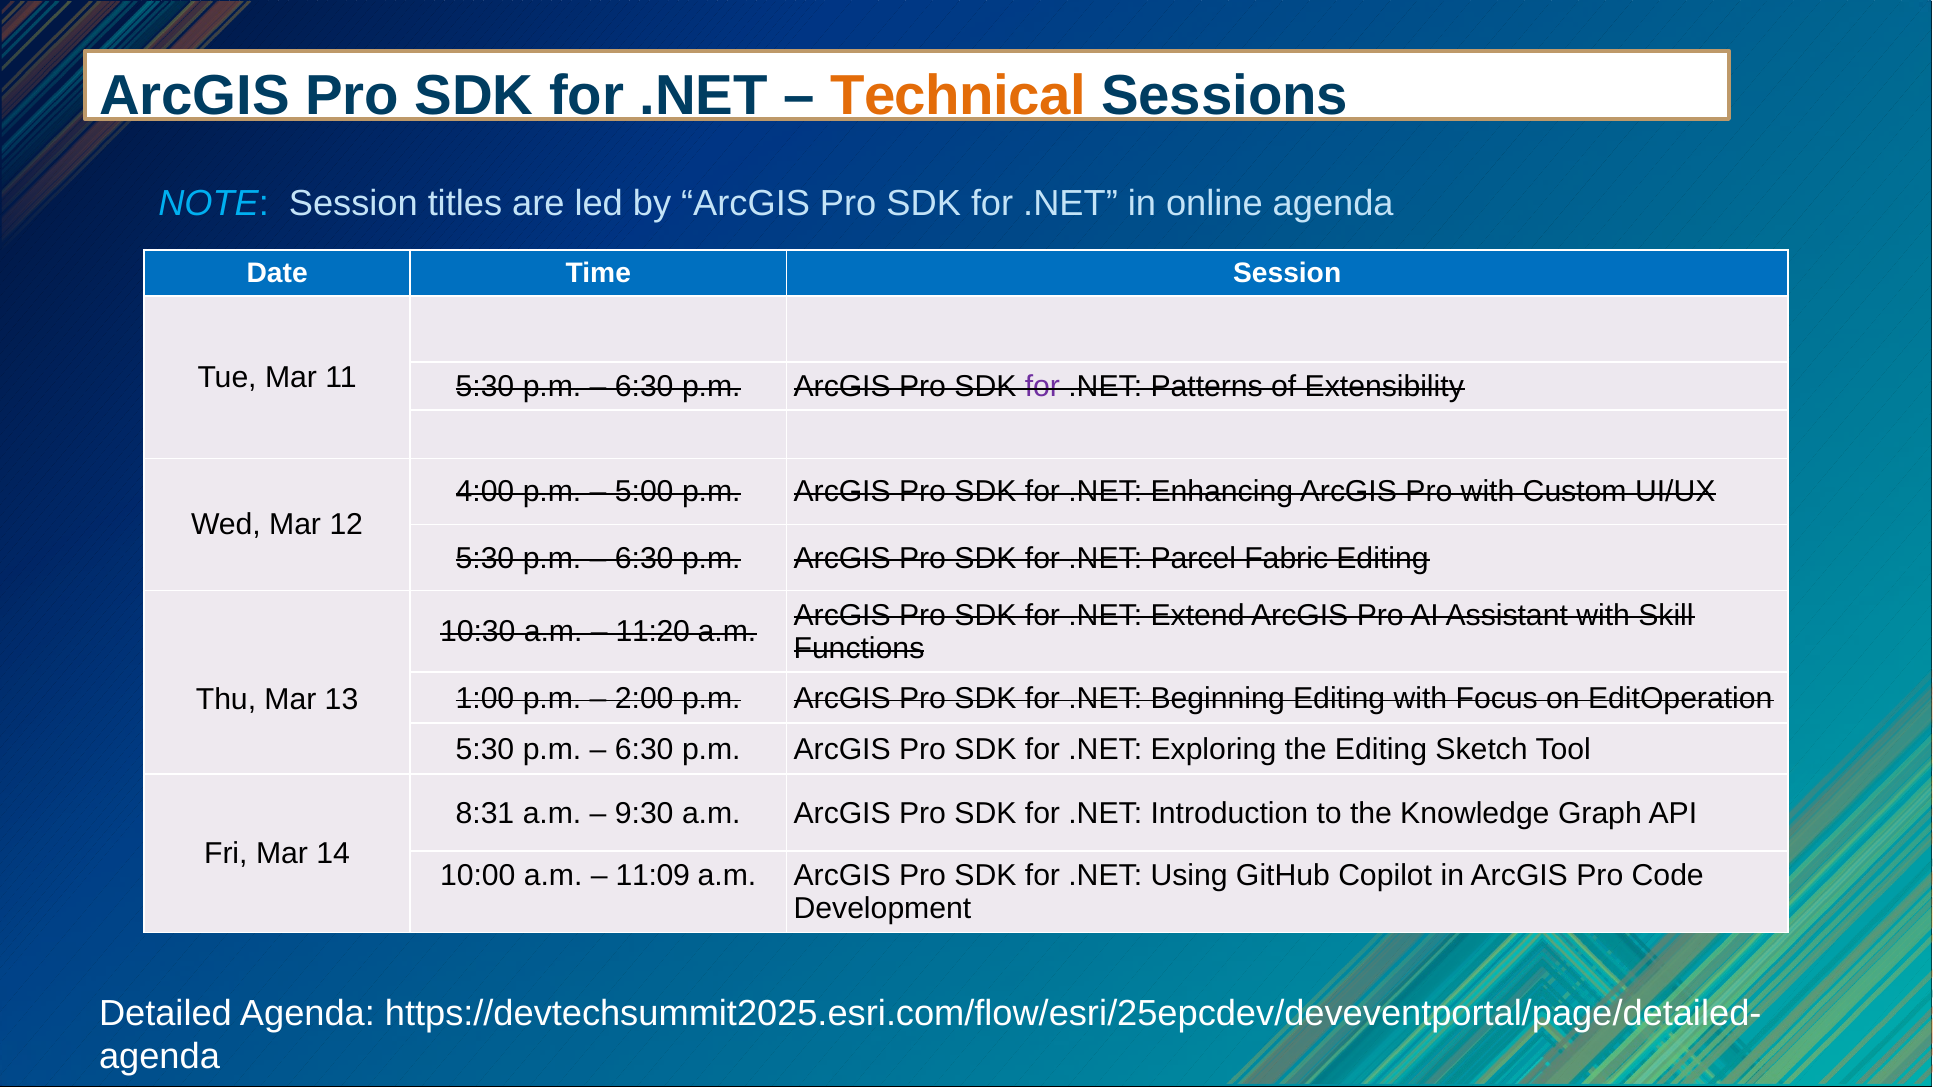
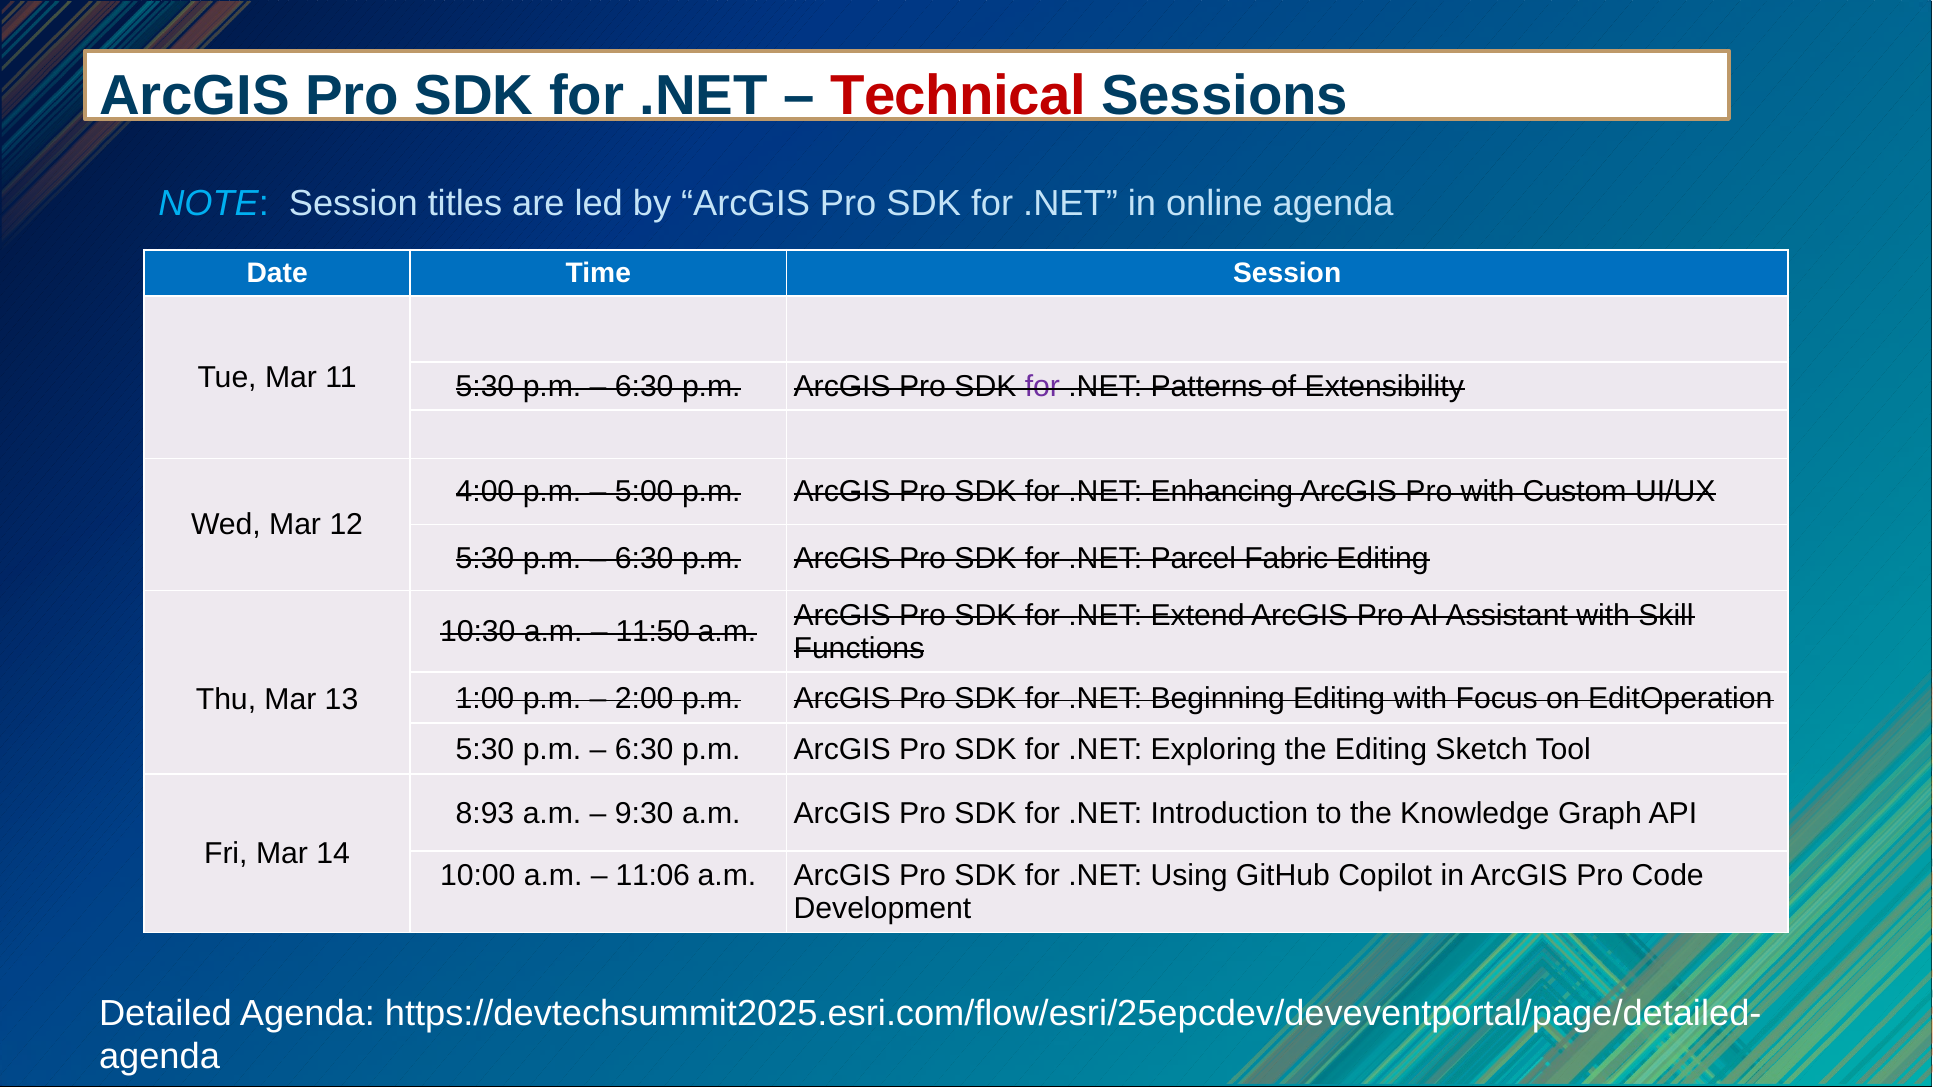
Technical colour: orange -> red
11:20: 11:20 -> 11:50
8:31: 8:31 -> 8:93
11:09: 11:09 -> 11:06
